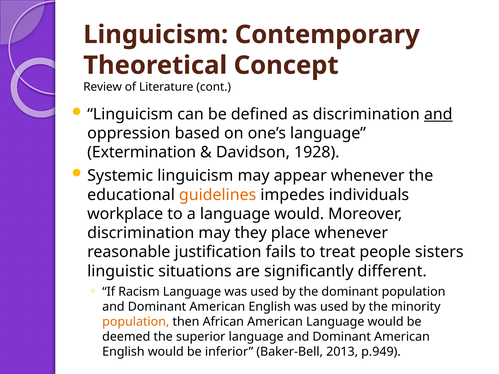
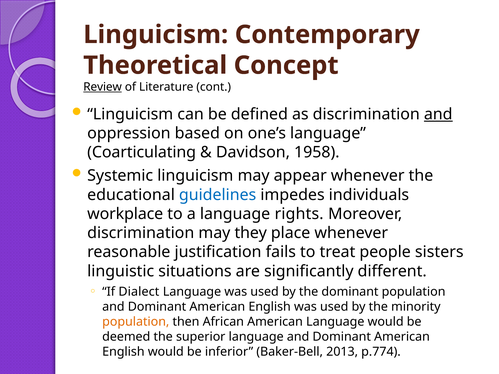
Review underline: none -> present
Extermination: Extermination -> Coarticulating
1928: 1928 -> 1958
guidelines colour: orange -> blue
a language would: would -> rights
Racism: Racism -> Dialect
p.949: p.949 -> p.774
